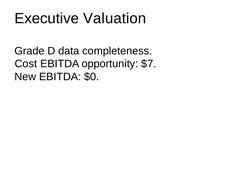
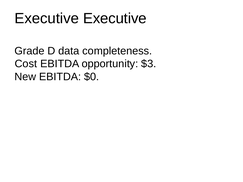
Executive Valuation: Valuation -> Executive
$7: $7 -> $3
